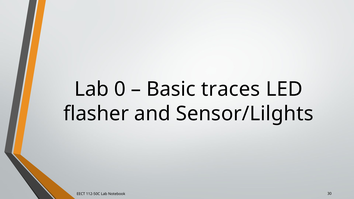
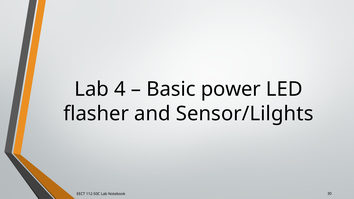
0: 0 -> 4
traces: traces -> power
